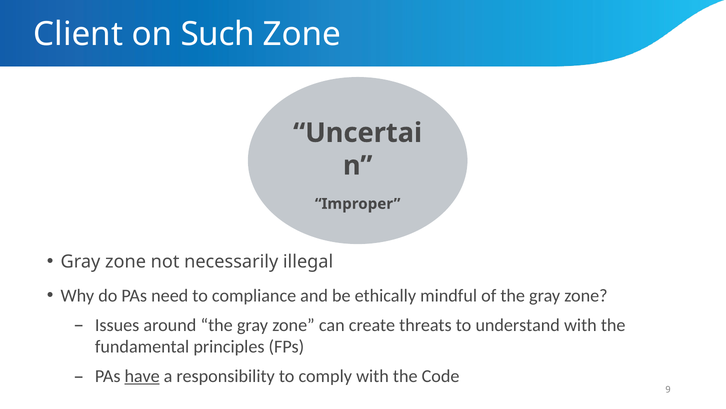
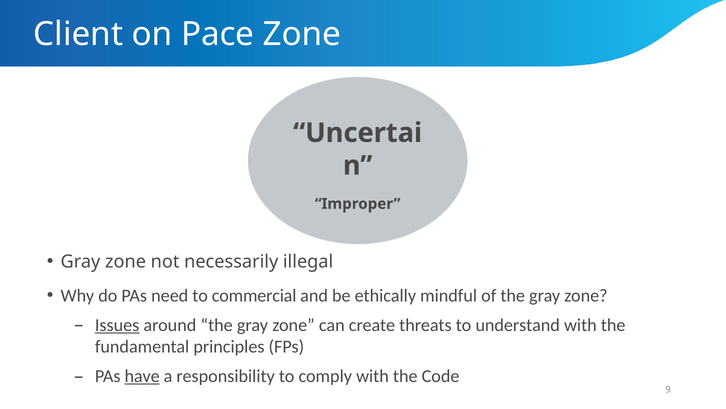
Such: Such -> Pace
compliance: compliance -> commercial
Issues underline: none -> present
